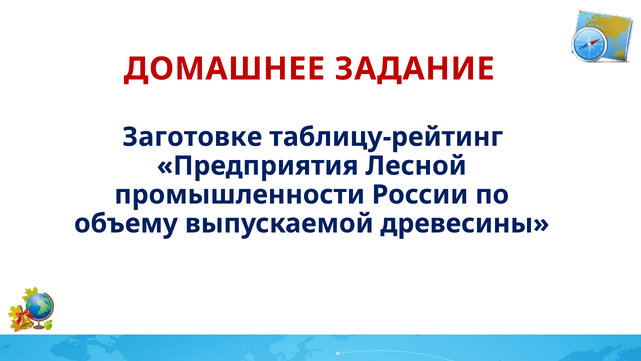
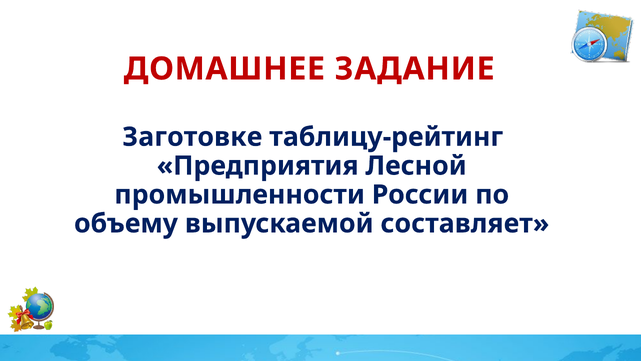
древесины: древесины -> составляет
